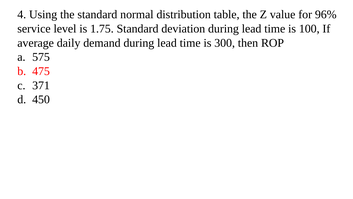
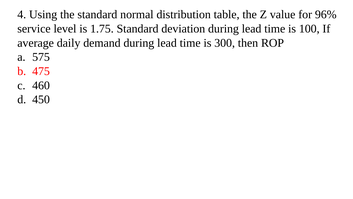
371: 371 -> 460
